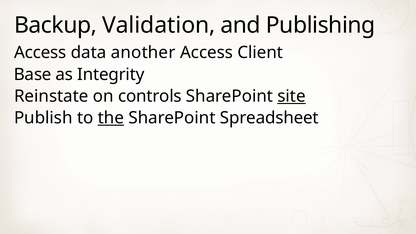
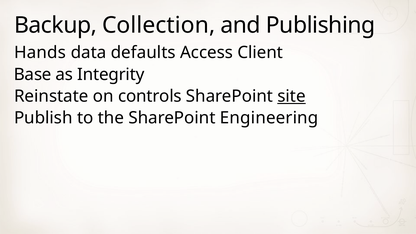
Validation: Validation -> Collection
Access at (40, 53): Access -> Hands
another: another -> defaults
the underline: present -> none
Spreadsheet: Spreadsheet -> Engineering
